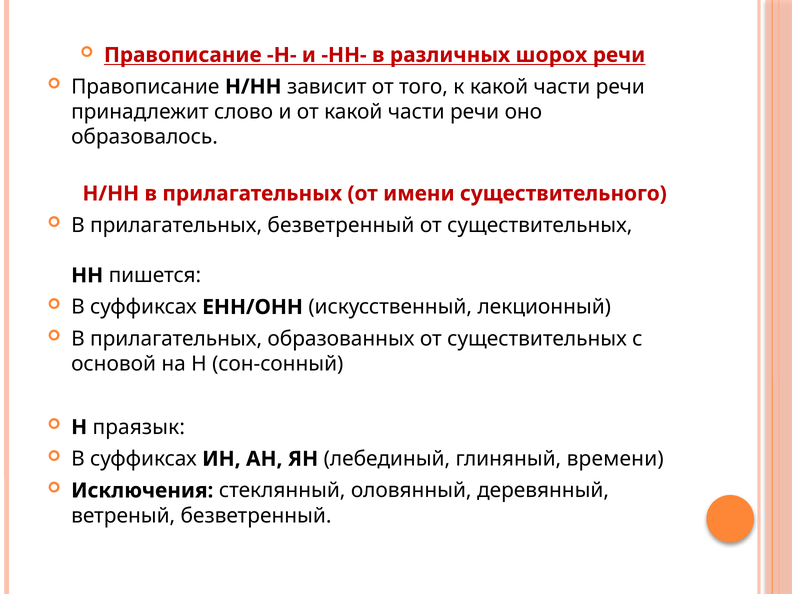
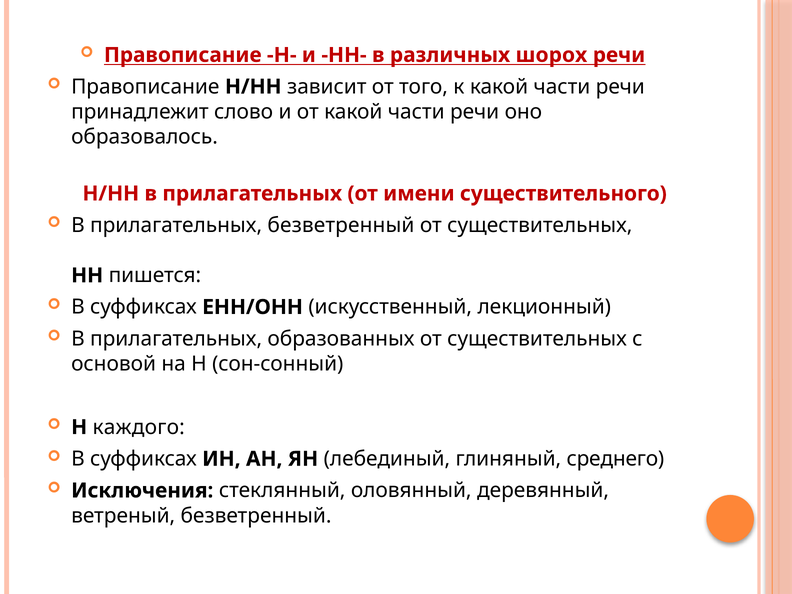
праязык: праязык -> каждого
времени: времени -> среднего
